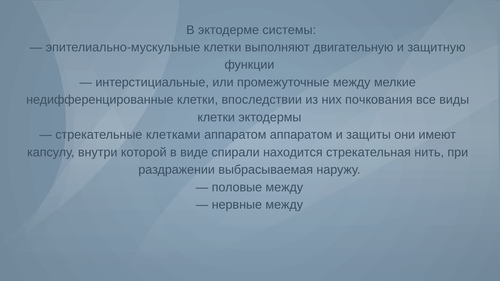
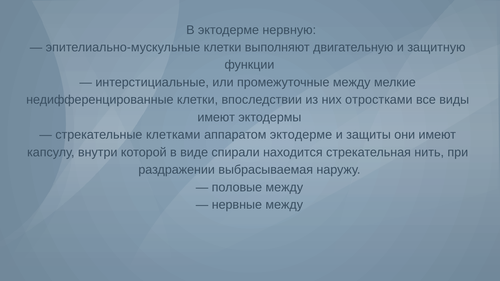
системы: системы -> нервную
почкования: почкования -> отростками
клетки at (216, 117): клетки -> имеют
аппаратом аппаратом: аппаратом -> эктодерме
